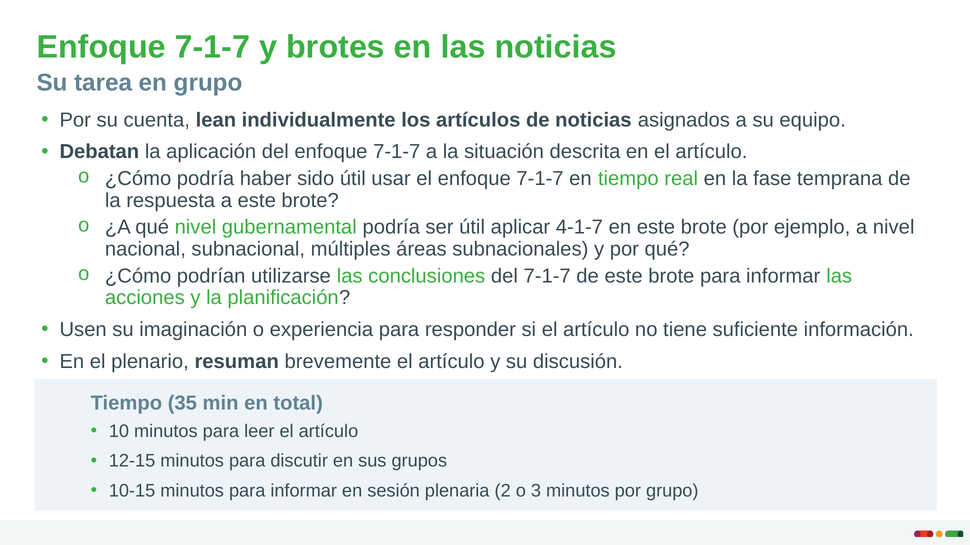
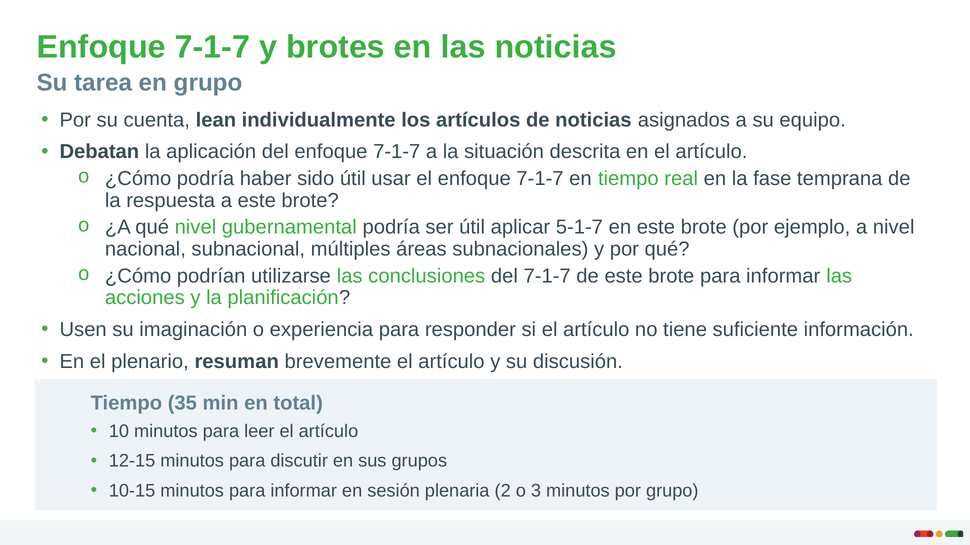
4-1-7: 4-1-7 -> 5-1-7
